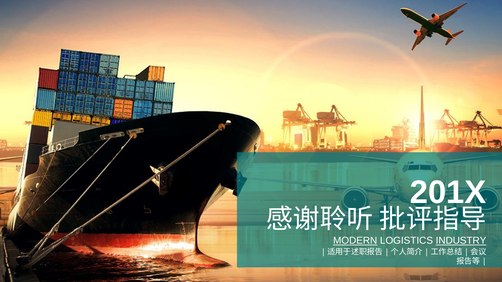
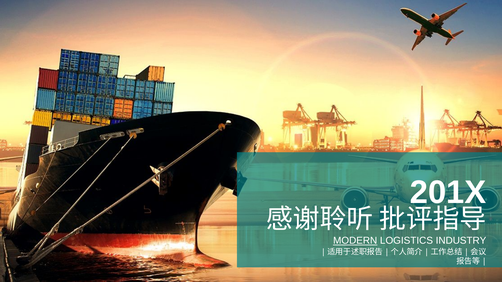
INDUSTRY underline: present -> none
